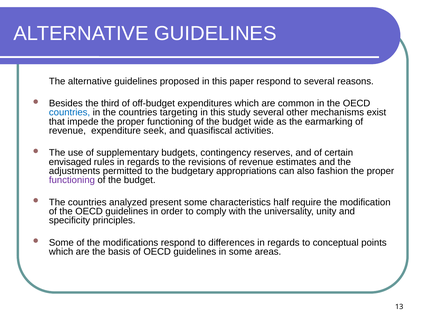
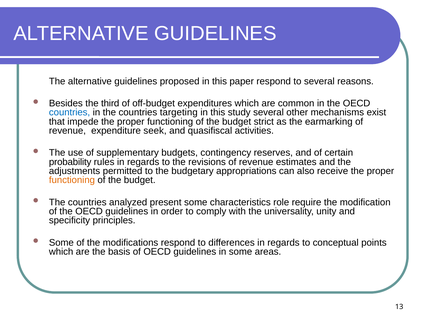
wide: wide -> strict
envisaged: envisaged -> probability
fashion: fashion -> receive
functioning at (72, 181) colour: purple -> orange
half: half -> role
